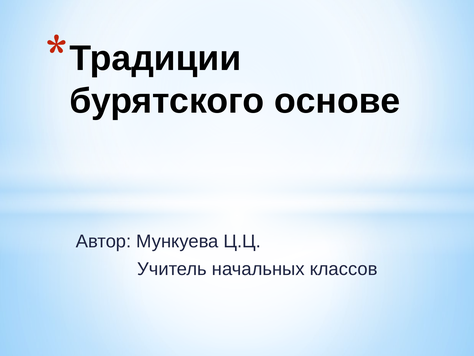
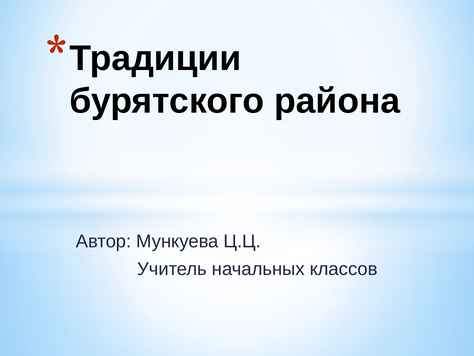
основе: основе -> района
